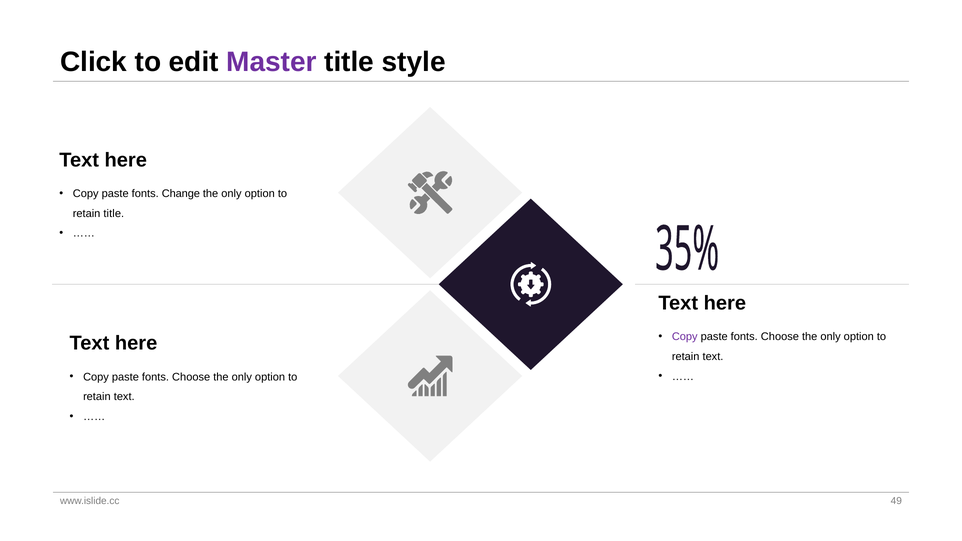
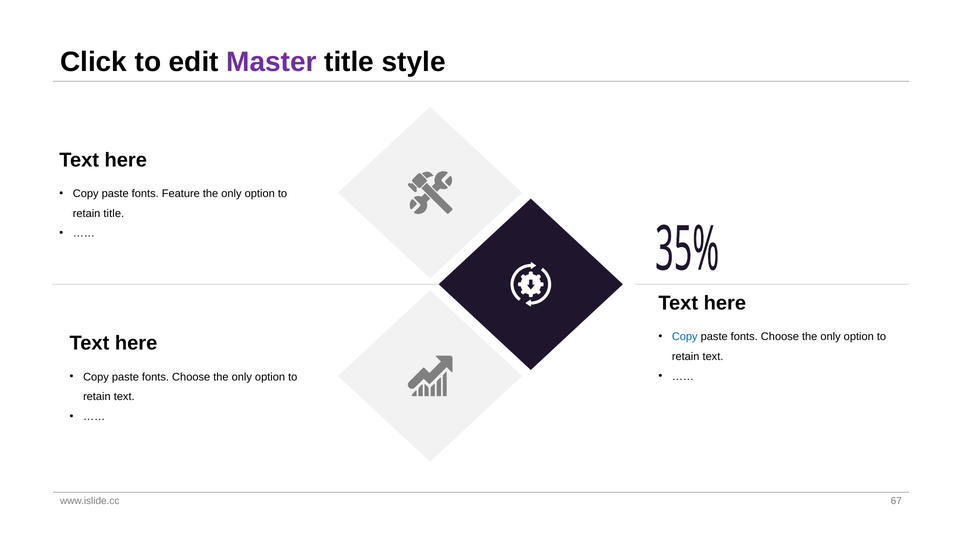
Change: Change -> Feature
Copy at (685, 337) colour: purple -> blue
49: 49 -> 67
